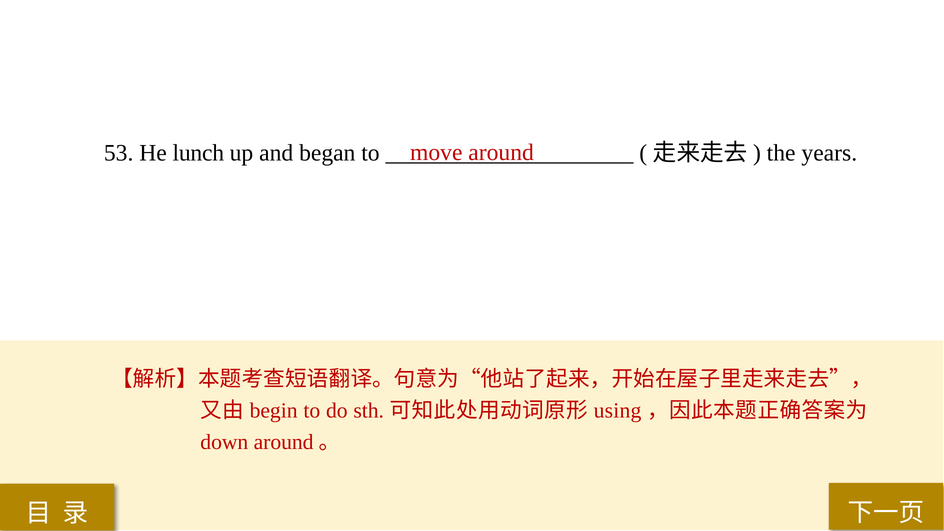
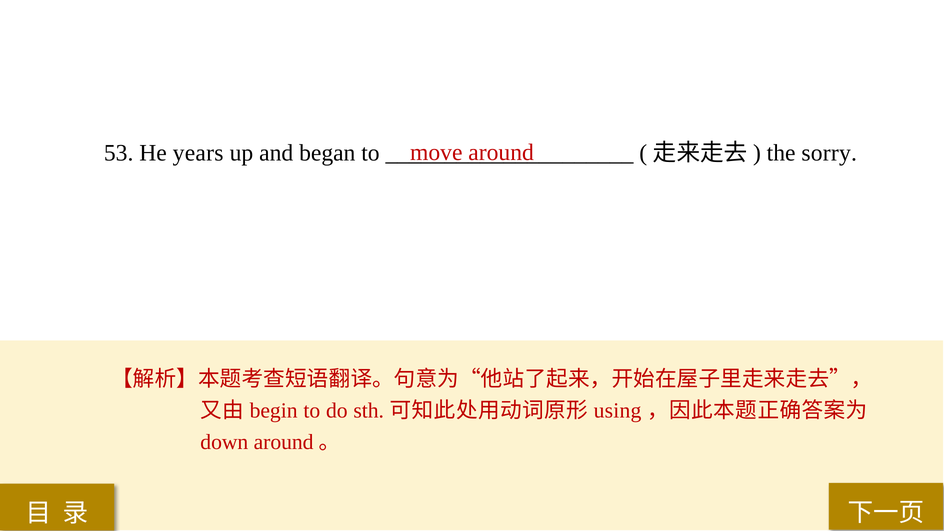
lunch: lunch -> years
years: years -> sorry
